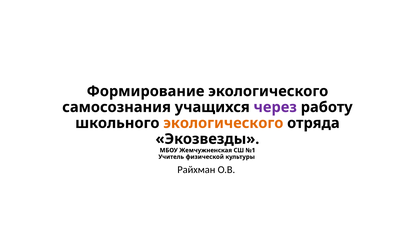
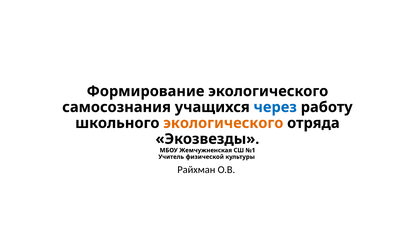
через colour: purple -> blue
